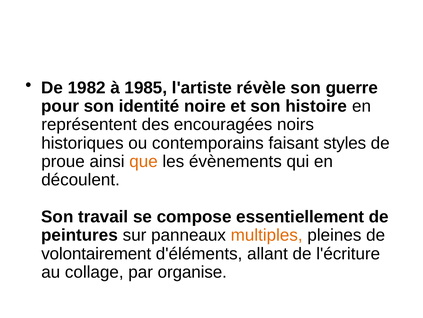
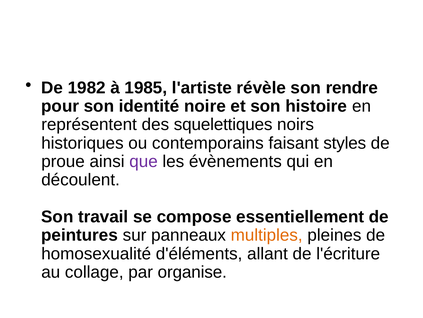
guerre: guerre -> rendre
encouragées: encouragées -> squelettiques
que colour: orange -> purple
volontairement: volontairement -> homosexualité
